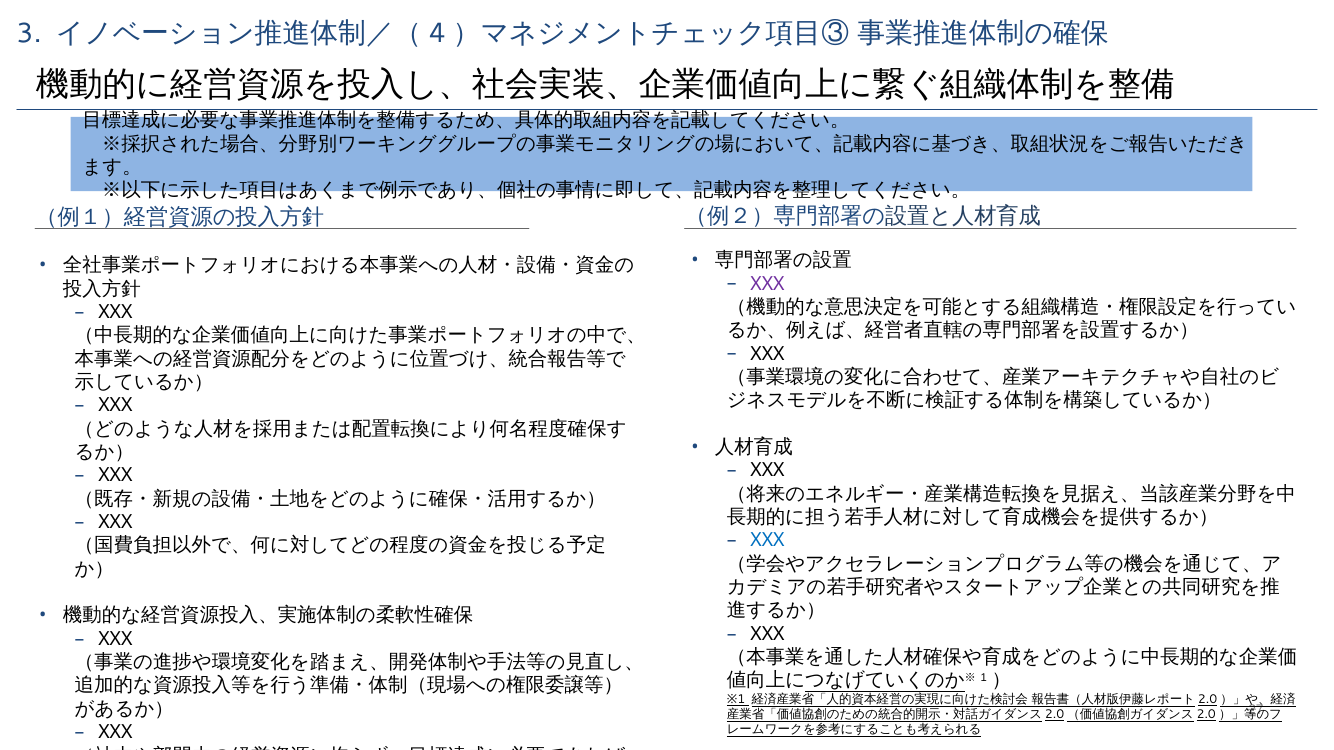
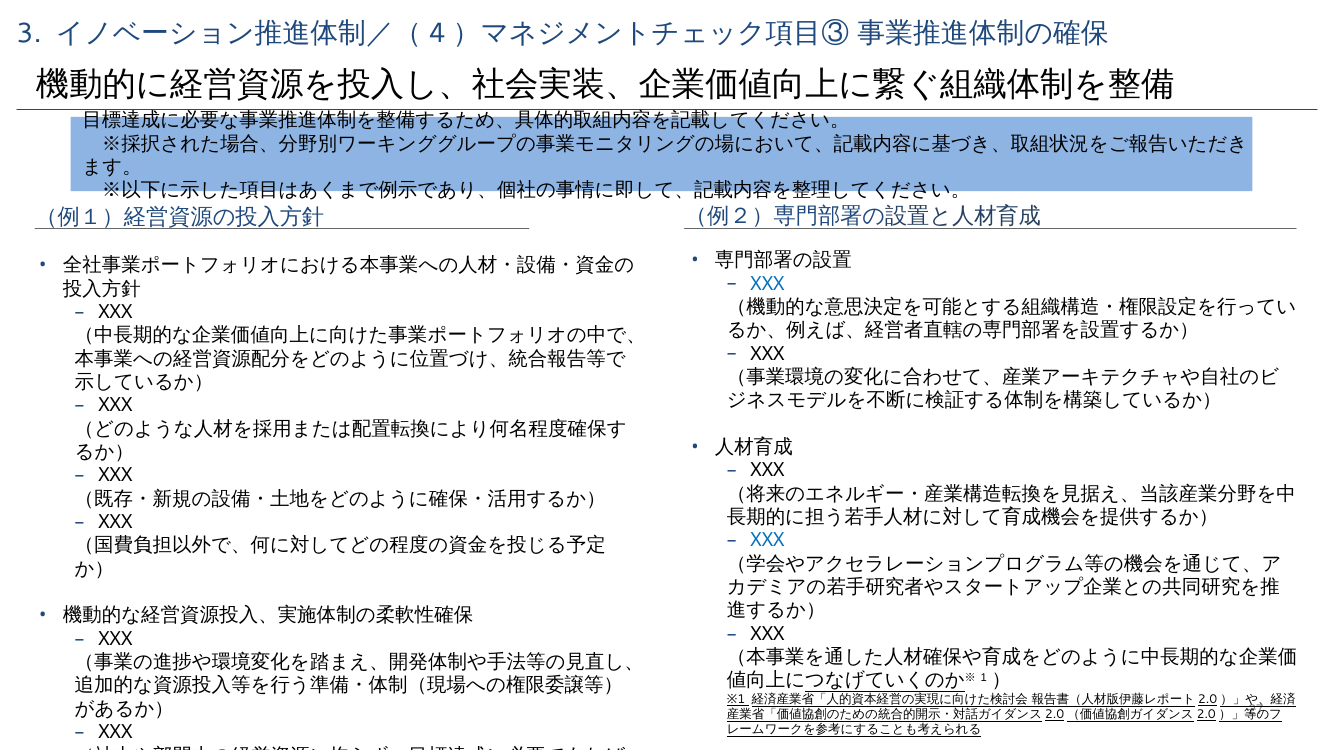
XXX at (768, 284) colour: purple -> blue
